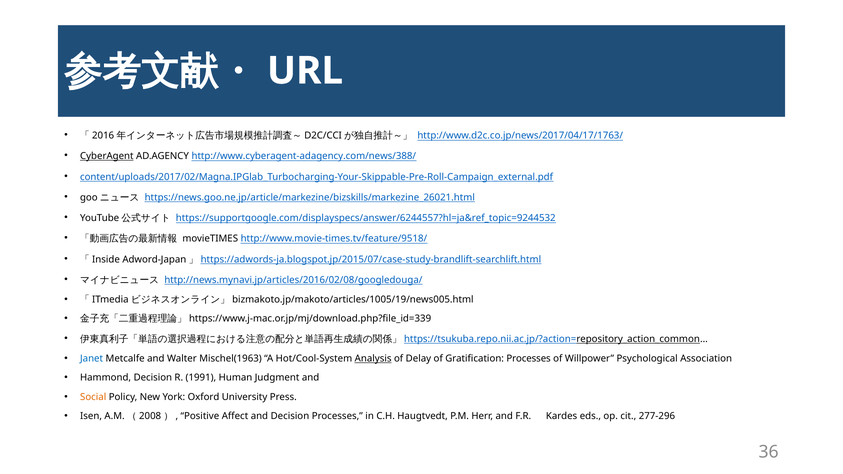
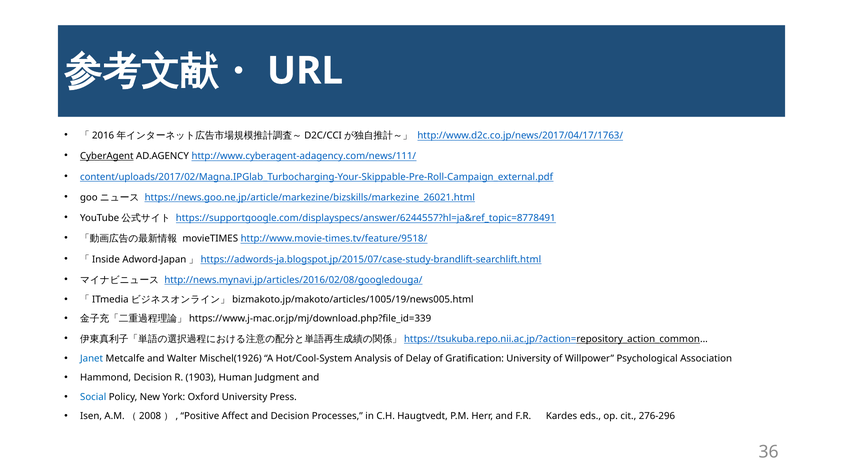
http://www.cyberagent-adagency.com/news/388/: http://www.cyberagent-adagency.com/news/388/ -> http://www.cyberagent-adagency.com/news/111/
https://supportgoogle.com/displayspecs/answer/6244557?hl=ja&ref_topic=9244532: https://supportgoogle.com/displayspecs/answer/6244557?hl=ja&ref_topic=9244532 -> https://supportgoogle.com/displayspecs/answer/6244557?hl=ja&ref_topic=8778491
Mischel(1963: Mischel(1963 -> Mischel(1926
Analysis underline: present -> none
Gratification Processes: Processes -> University
1991: 1991 -> 1903
Social colour: orange -> blue
277-296: 277-296 -> 276-296
